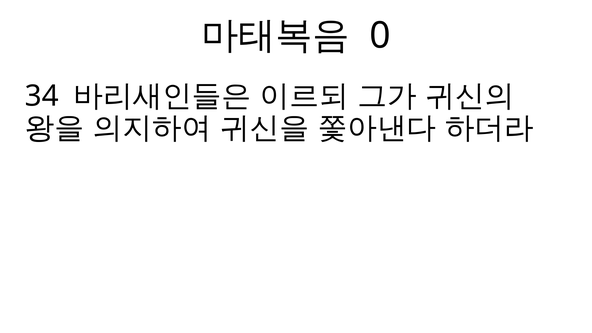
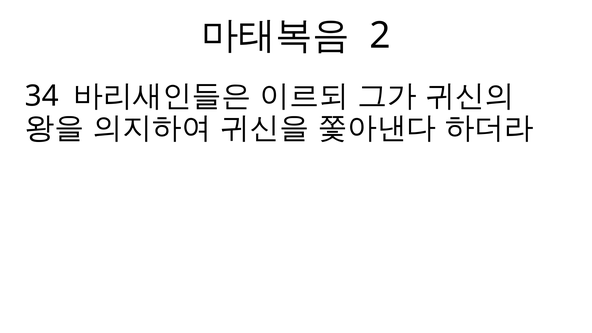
0: 0 -> 2
